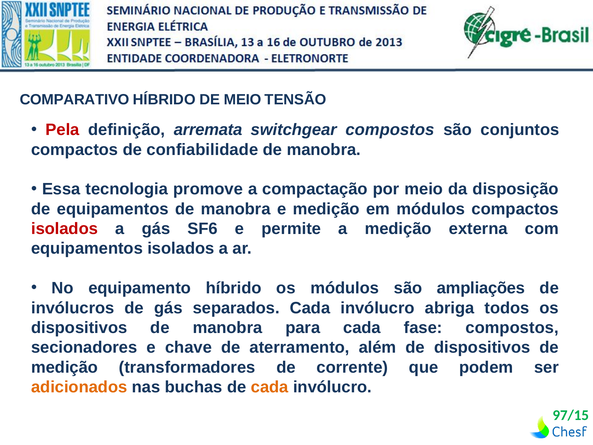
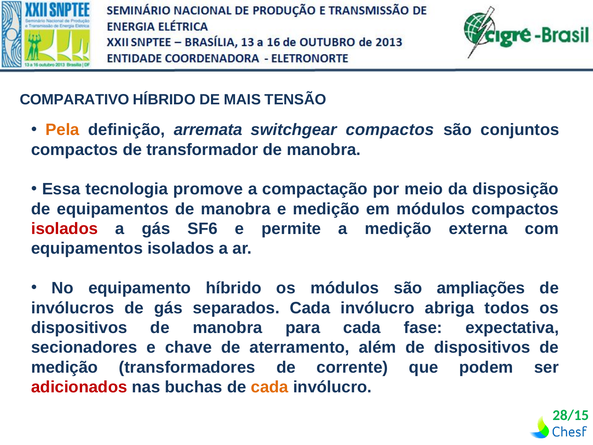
DE MEIO: MEIO -> MAIS
Pela colour: red -> orange
switchgear compostos: compostos -> compactos
confiabilidade: confiabilidade -> transformador
fase compostos: compostos -> expectativa
adicionados colour: orange -> red
97/15: 97/15 -> 28/15
